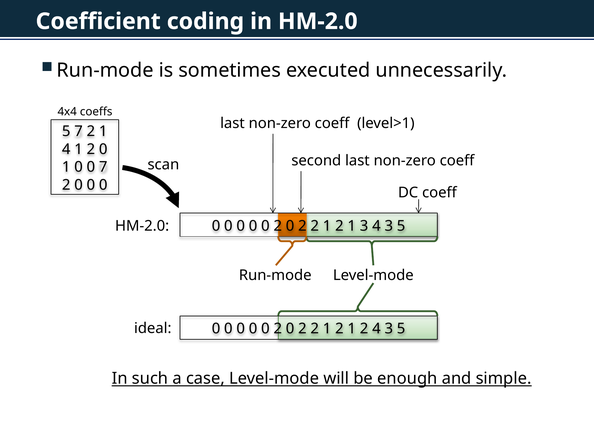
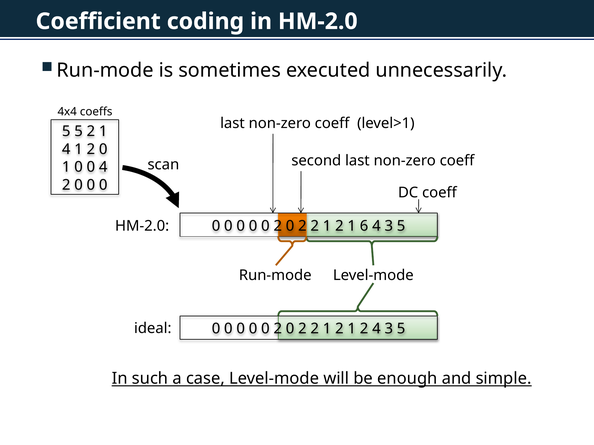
5 7: 7 -> 5
0 7: 7 -> 4
1 3: 3 -> 6
